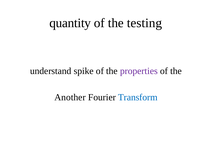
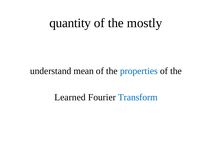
testing: testing -> mostly
spike: spike -> mean
properties colour: purple -> blue
Another: Another -> Learned
